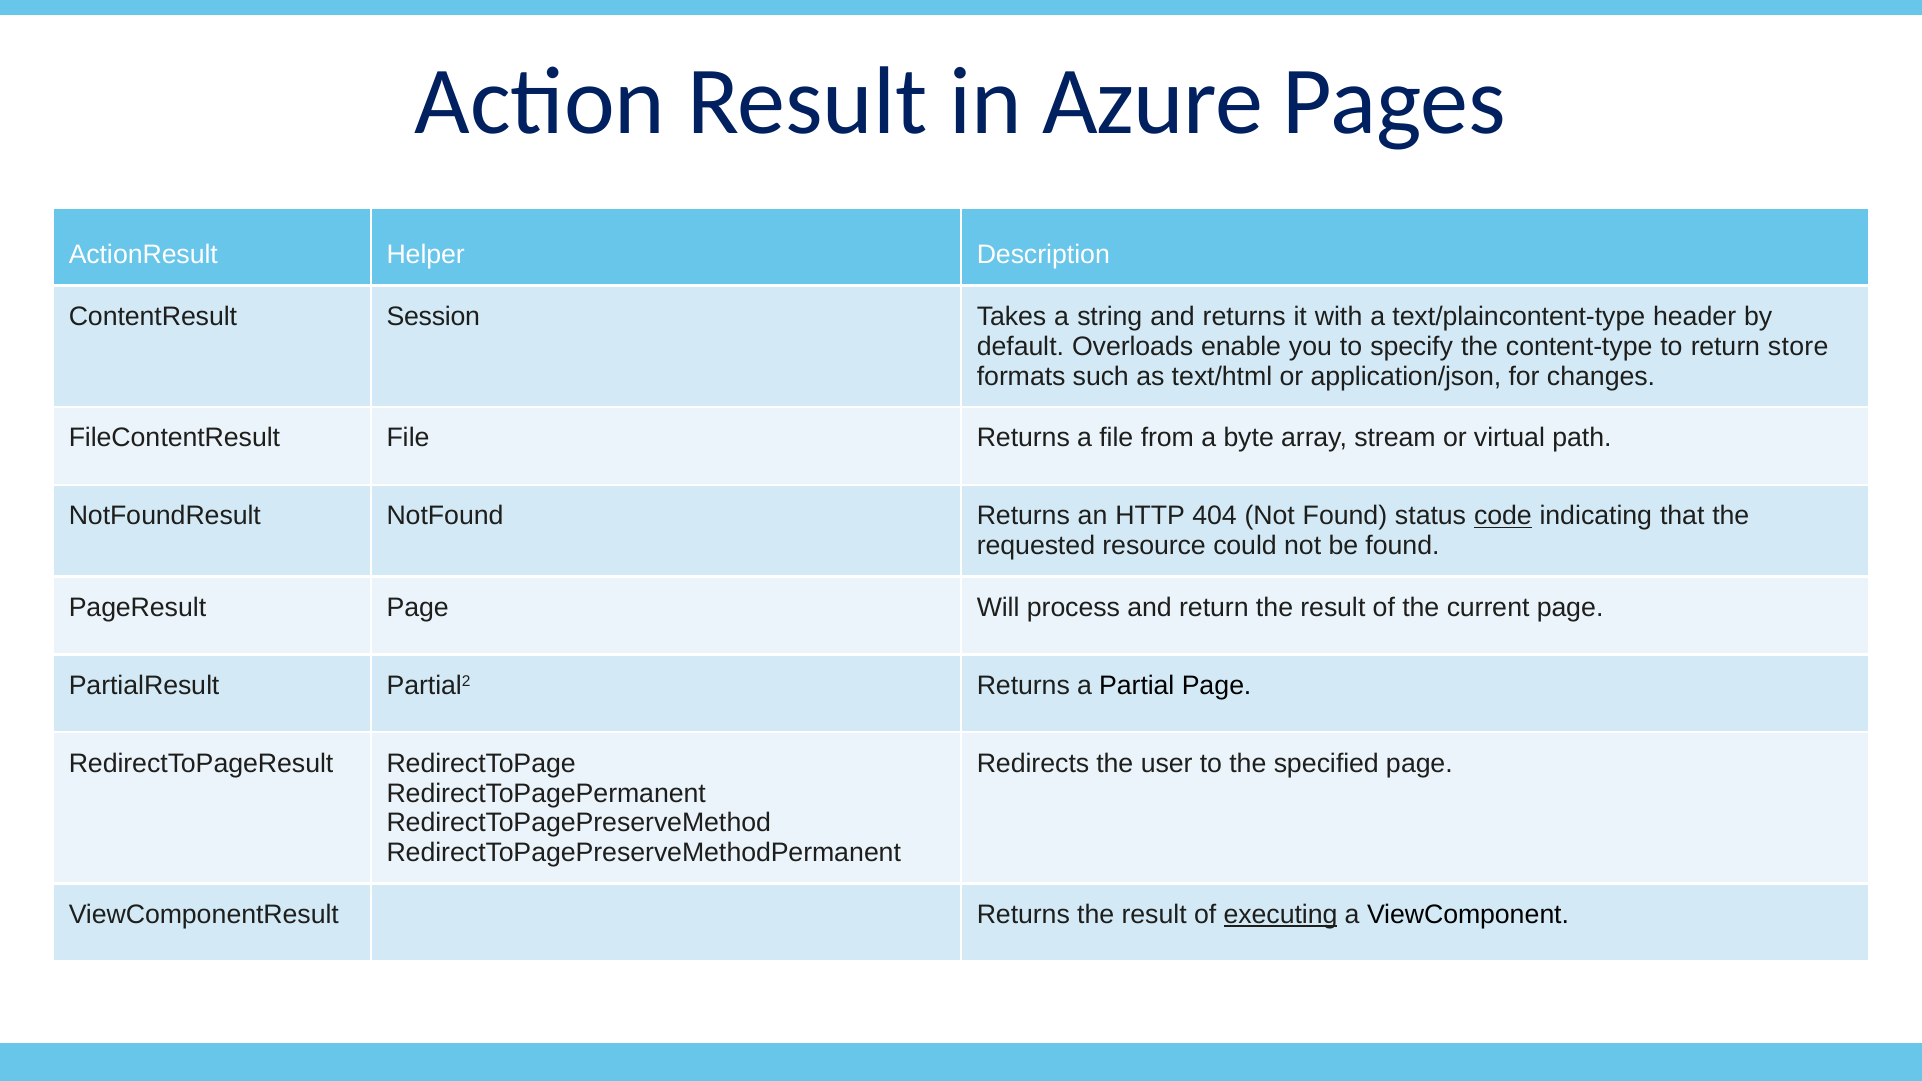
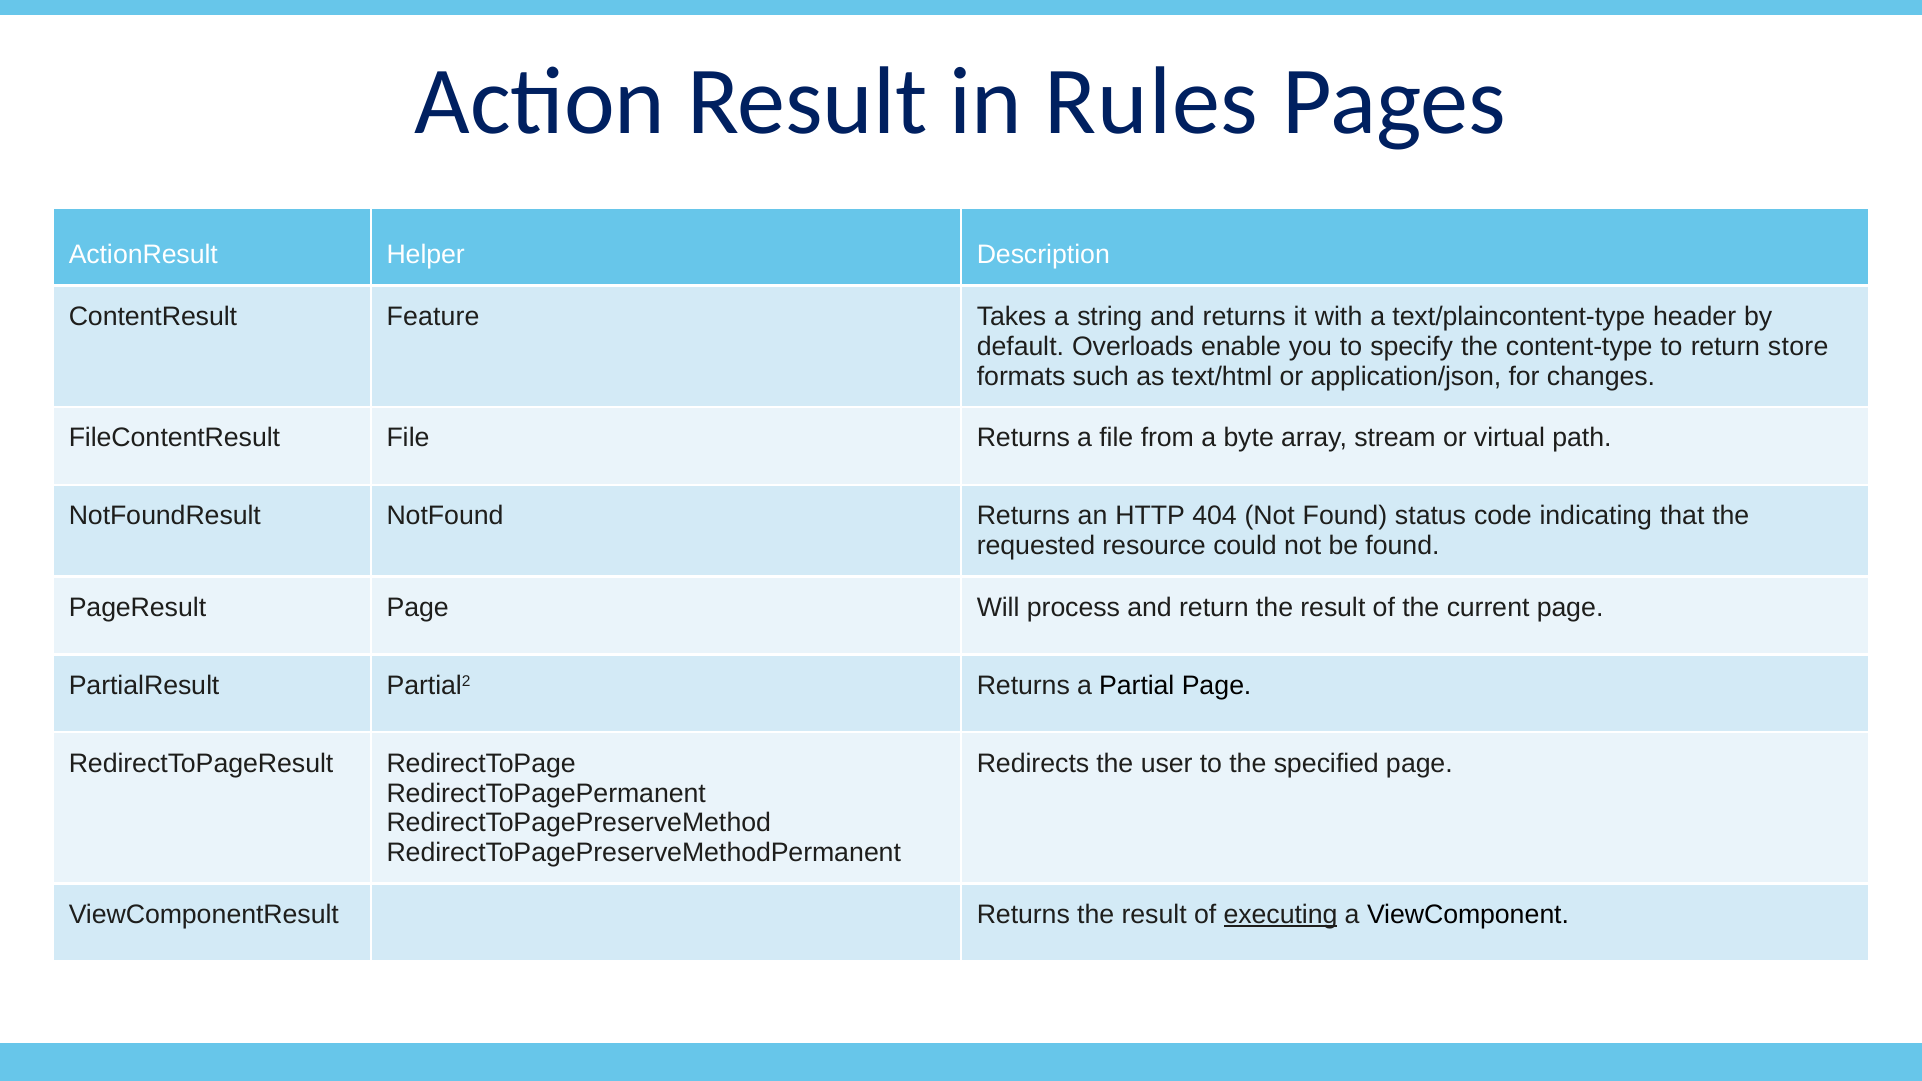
Azure: Azure -> Rules
Session: Session -> Feature
code underline: present -> none
